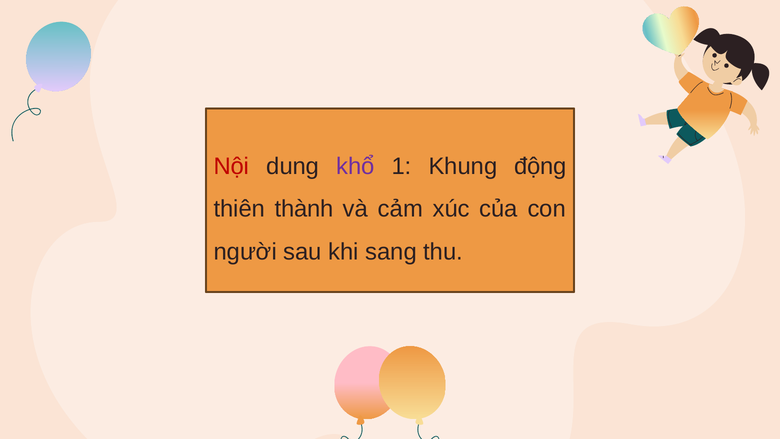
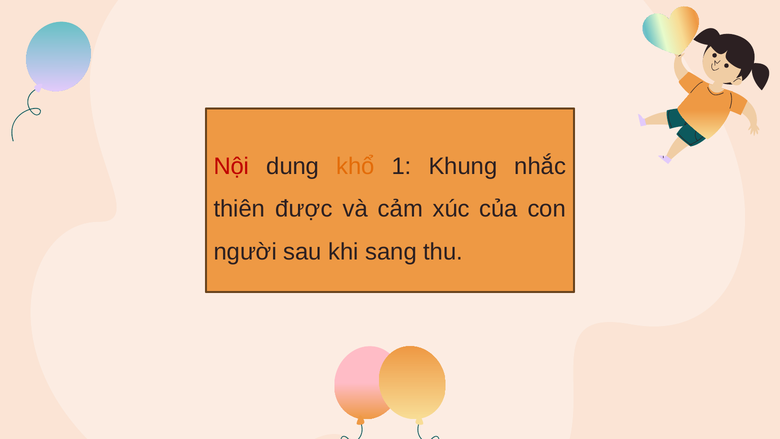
khổ colour: purple -> orange
động: động -> nhắc
thành: thành -> được
